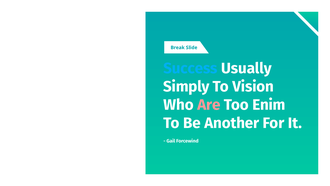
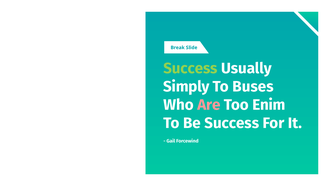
Success at (190, 68) colour: light blue -> light green
Vision: Vision -> Buses
Be Another: Another -> Success
